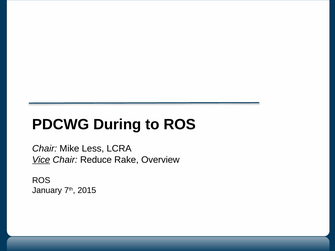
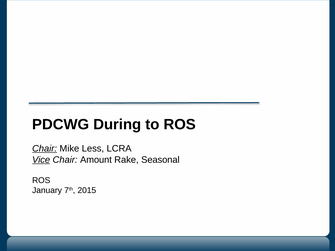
Chair at (45, 149) underline: none -> present
Reduce: Reduce -> Amount
Overview: Overview -> Seasonal
